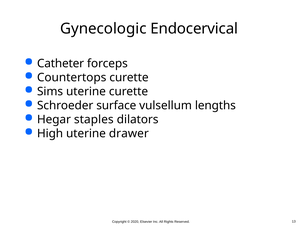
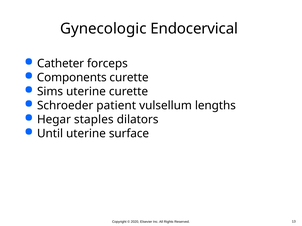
Countertops: Countertops -> Components
surface: surface -> patient
High: High -> Until
drawer: drawer -> surface
